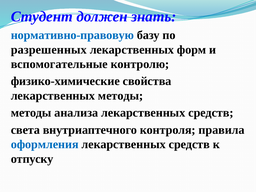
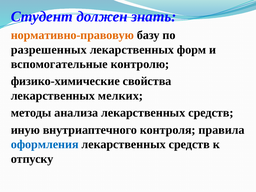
нормативно-правовую colour: blue -> orange
лекарственных методы: методы -> мелких
света: света -> иную
